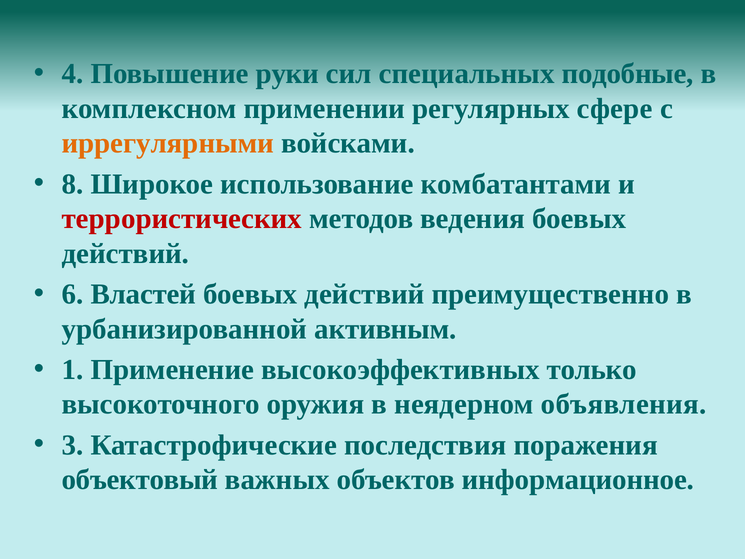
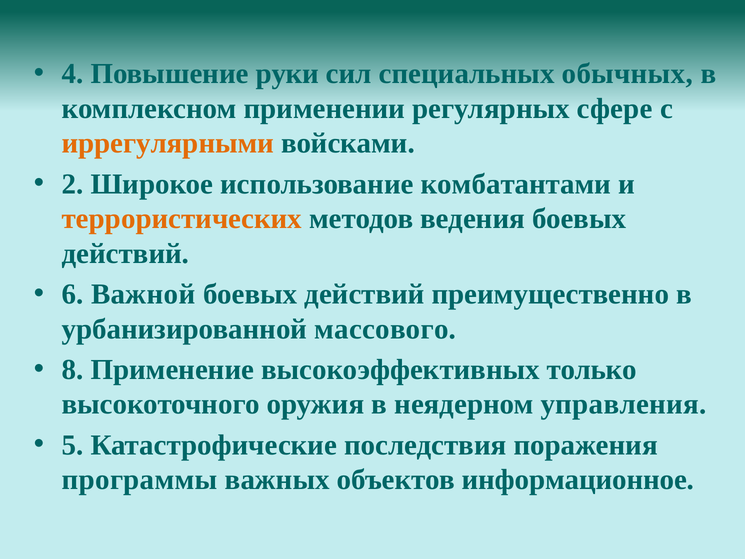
подобные: подобные -> обычных
8: 8 -> 2
террористических colour: red -> orange
Властей: Властей -> Важной
активным: активным -> массового
1: 1 -> 8
объявления: объявления -> управления
3: 3 -> 5
объектовый: объектовый -> программы
